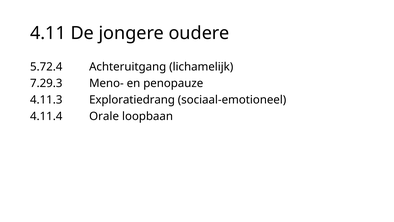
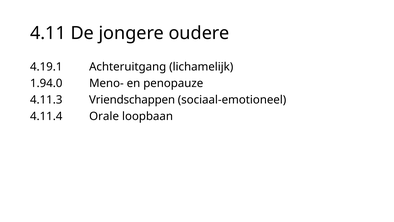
5.72.4: 5.72.4 -> 4.19.1
7.29.3: 7.29.3 -> 1.94.0
Exploratiedrang: Exploratiedrang -> Vriendschappen
